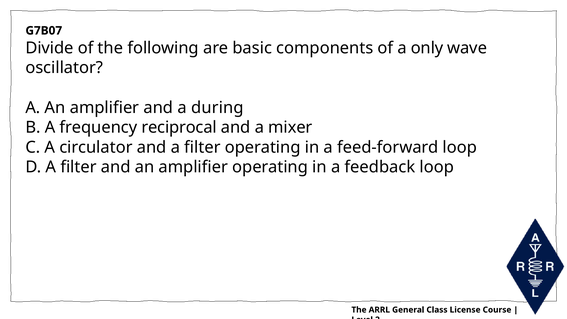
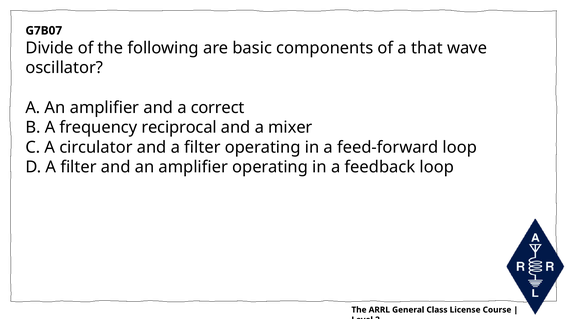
only: only -> that
during: during -> correct
